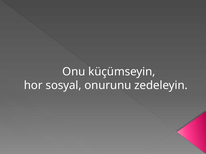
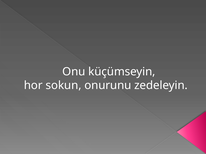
sosyal: sosyal -> sokun
